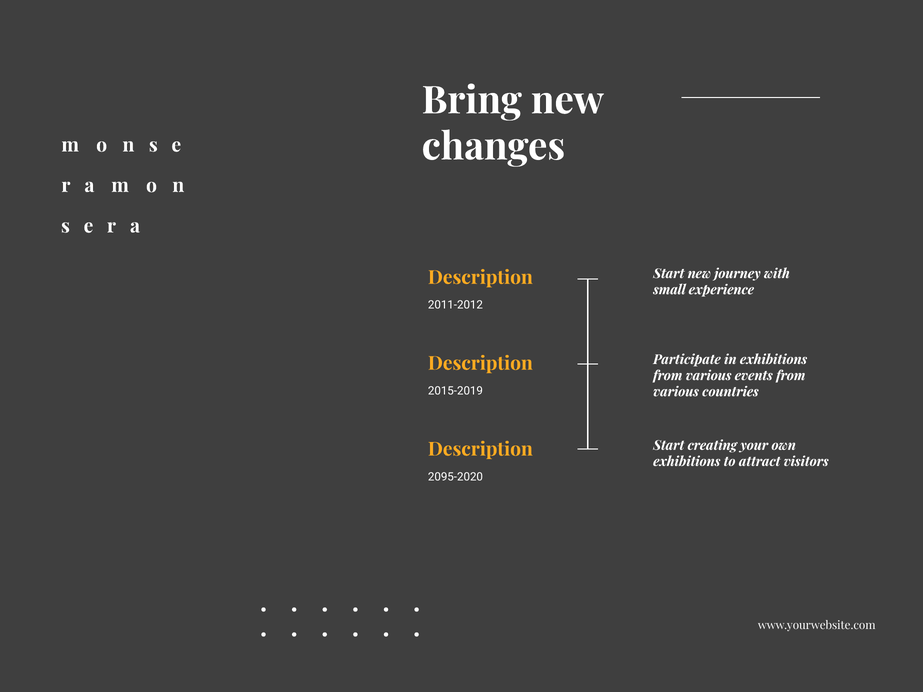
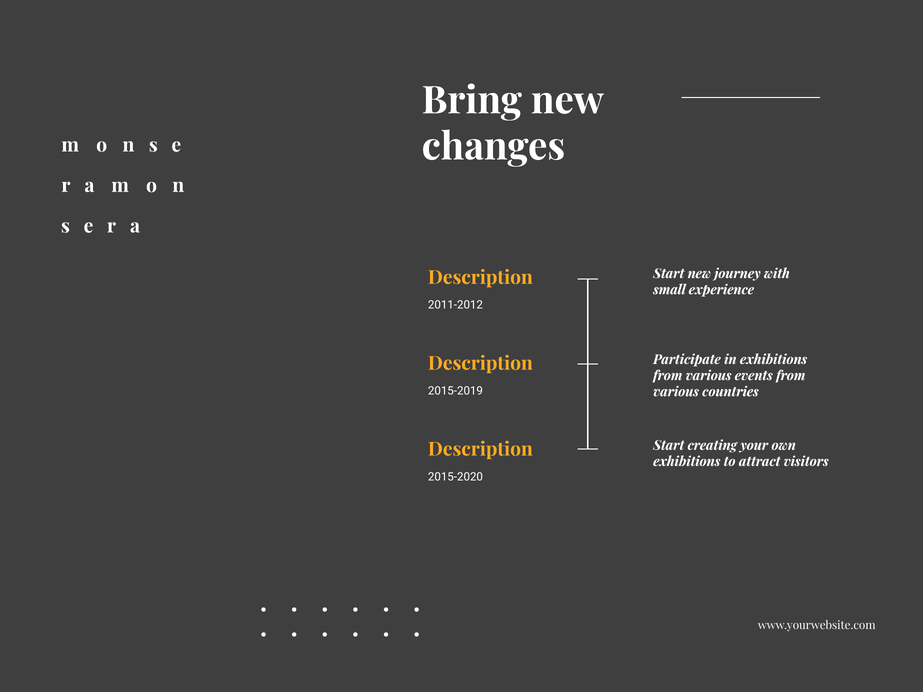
2095-2020: 2095-2020 -> 2015-2020
